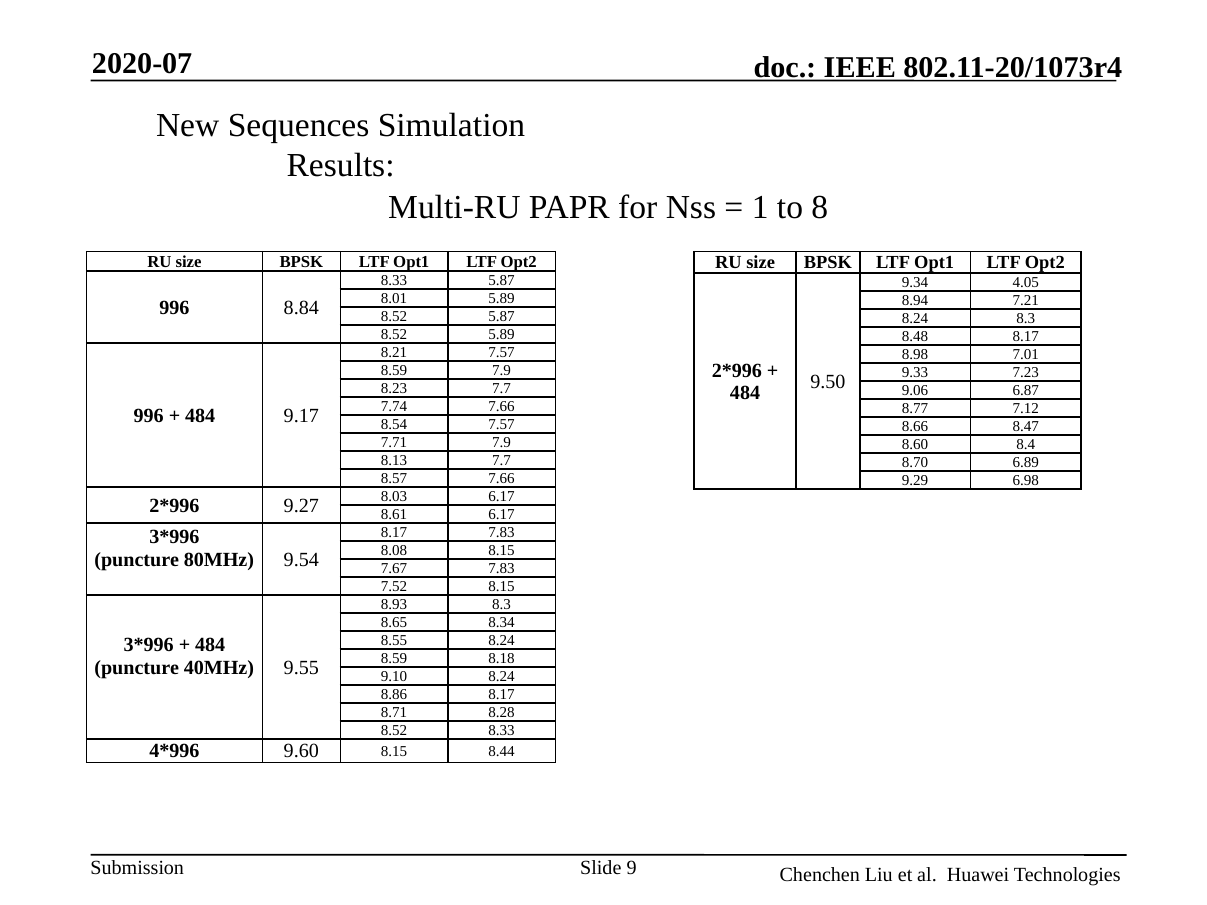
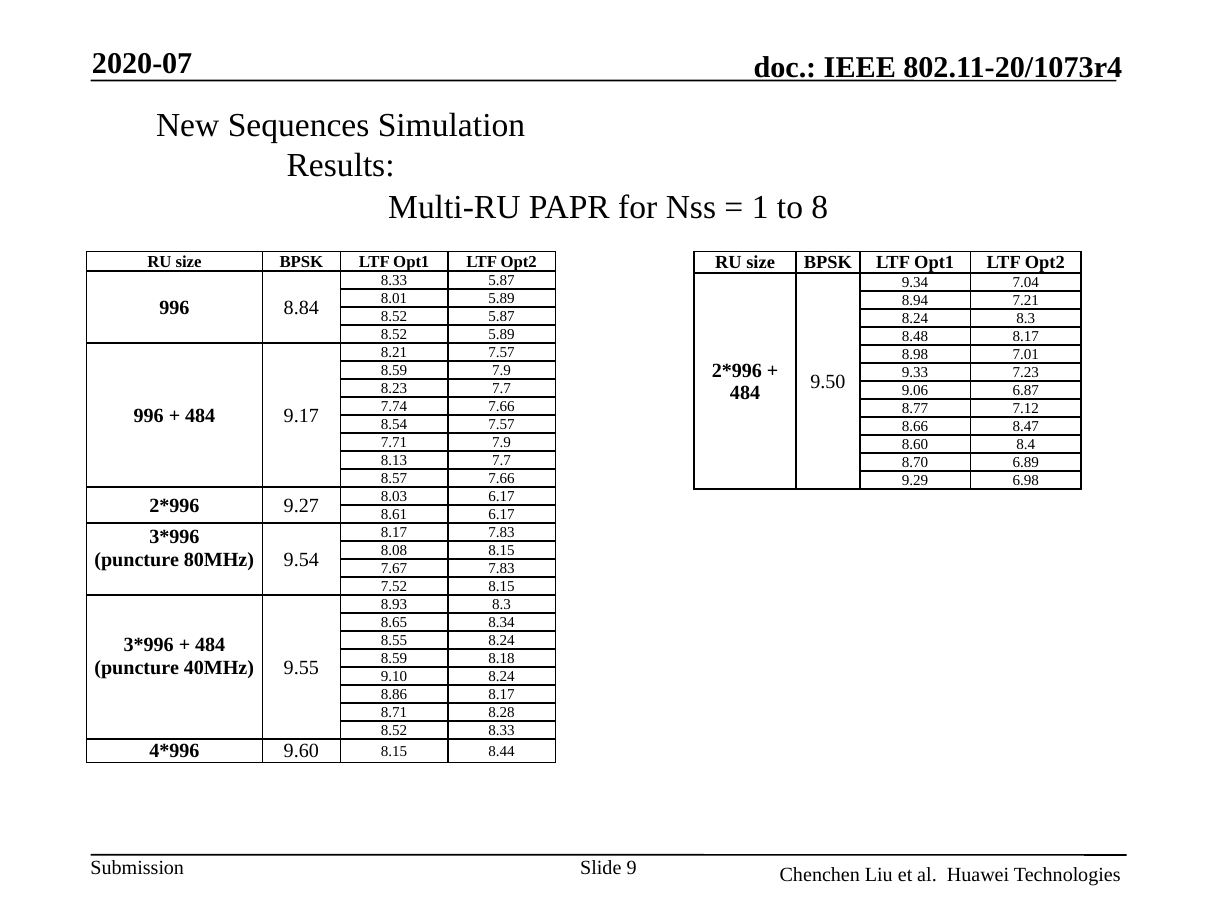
4.05: 4.05 -> 7.04
